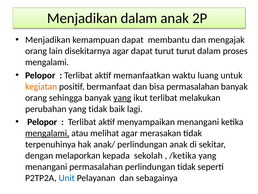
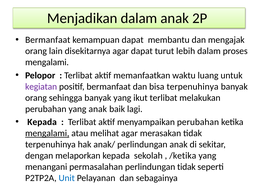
Menjadikan at (48, 40): Menjadikan -> Bermanfaat
turut turut: turut -> lebih
kegiatan colour: orange -> purple
bisa permasalahan: permasalahan -> terpenuhinya
yang at (122, 98) underline: present -> none
yang tidak: tidak -> anak
Pelopor at (42, 122): Pelopor -> Kepada
menyampaikan menangani: menangani -> perubahan
